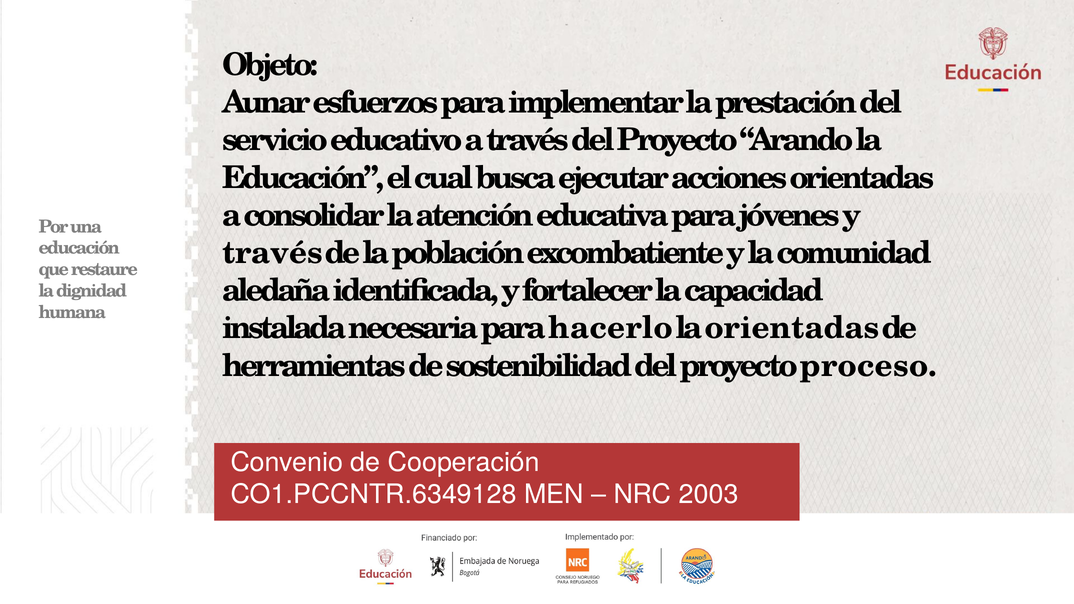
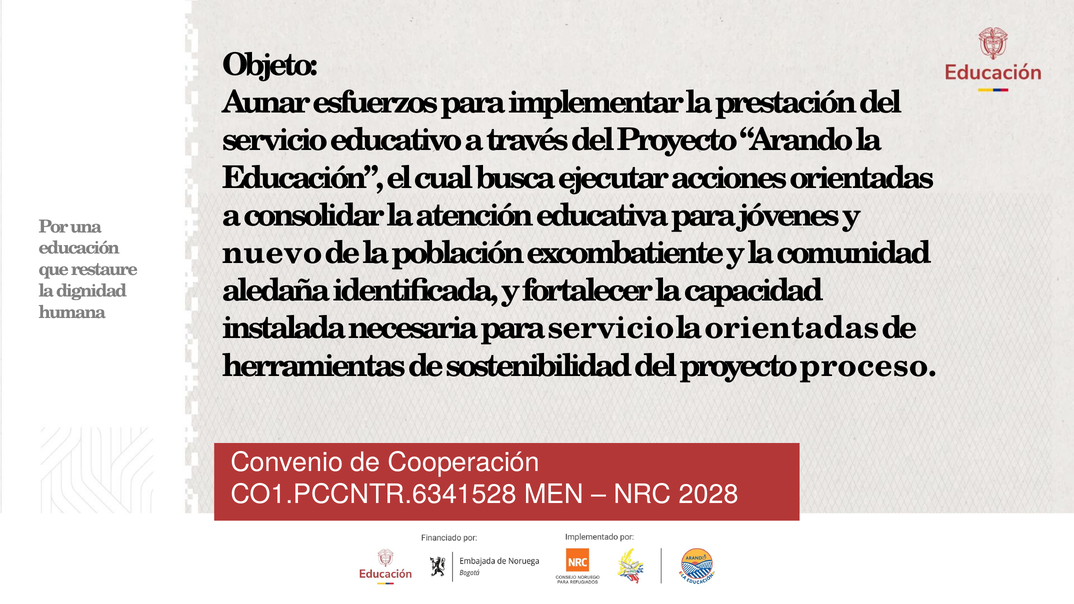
través at (273, 253): través -> nuevo
para hacerlo: hacerlo -> servicio
CO1.PCCNTR.6349128: CO1.PCCNTR.6349128 -> CO1.PCCNTR.6341528
2003: 2003 -> 2028
